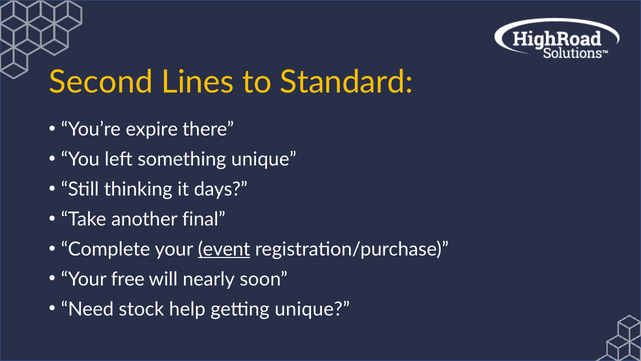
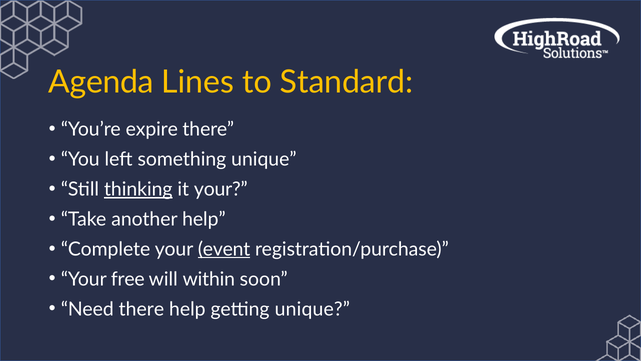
Second: Second -> Agenda
thinking underline: none -> present
it days: days -> your
another final: final -> help
nearly: nearly -> within
Need stock: stock -> there
